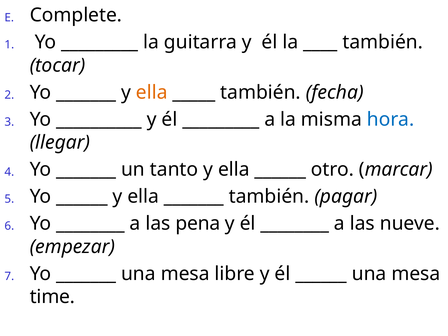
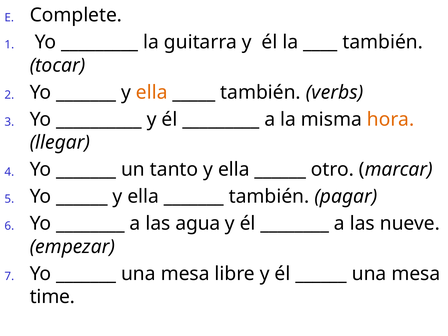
fecha: fecha -> verbs
hora colour: blue -> orange
pena: pena -> agua
